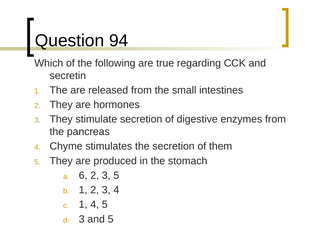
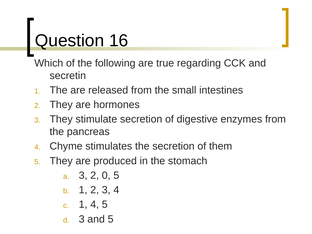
94: 94 -> 16
6 at (83, 175): 6 -> 3
3 at (106, 175): 3 -> 0
